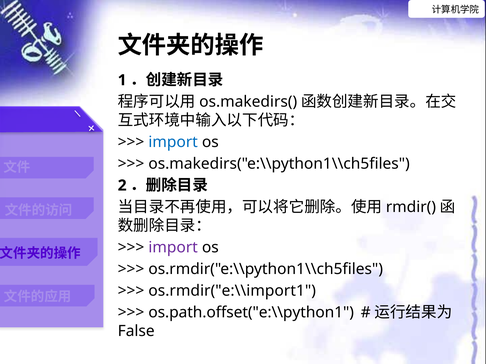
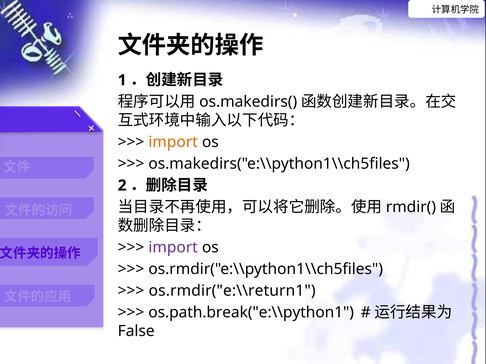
import at (173, 142) colour: blue -> orange
os.rmdir("e:\\import1: os.rmdir("e:\\import1 -> os.rmdir("e:\\return1
os.path.offset("e:\\python1: os.path.offset("e:\\python1 -> os.path.break("e:\\python1
